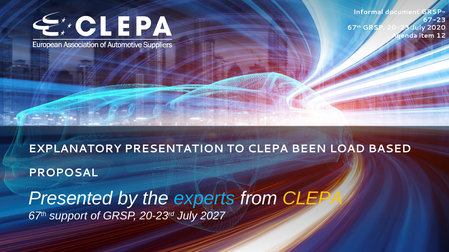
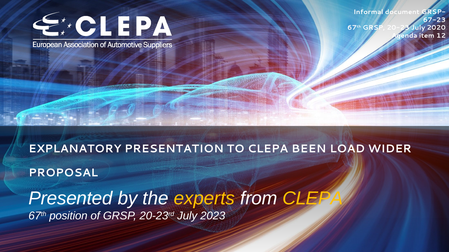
BASED: BASED -> WIDER
experts colour: light blue -> yellow
support: support -> position
2027: 2027 -> 2023
